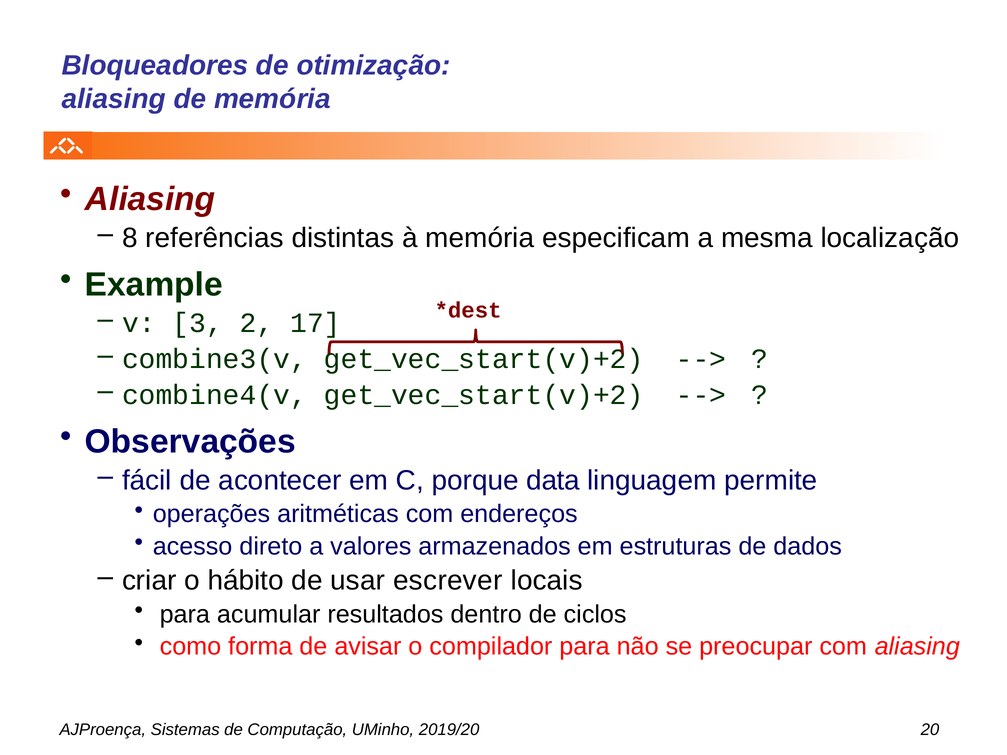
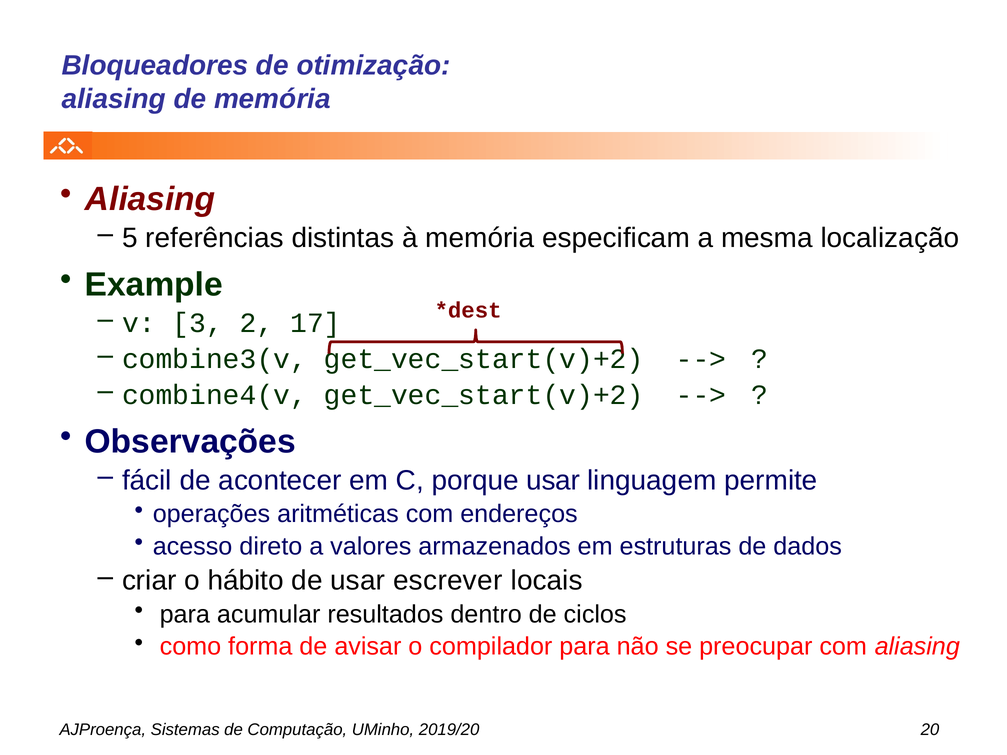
8: 8 -> 5
porque data: data -> usar
